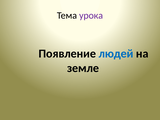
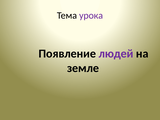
людей colour: blue -> purple
